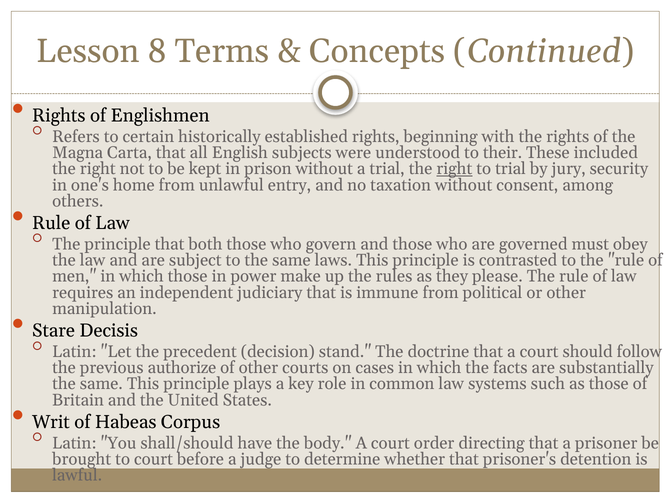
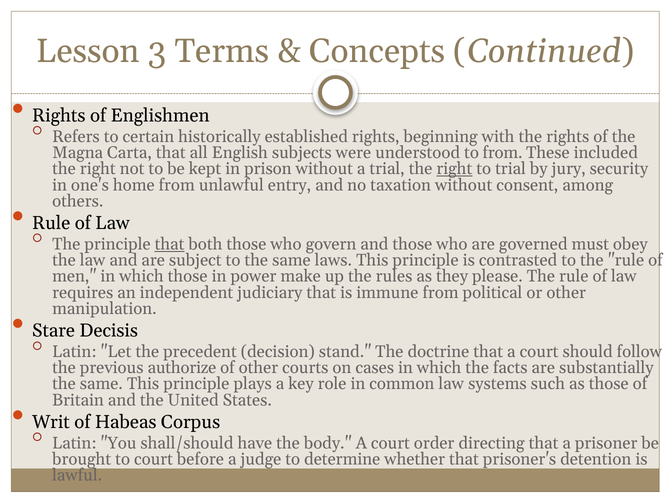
8: 8 -> 3
to their: their -> from
that at (170, 244) underline: none -> present
